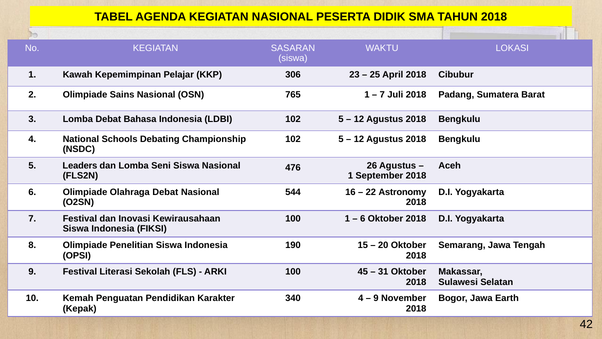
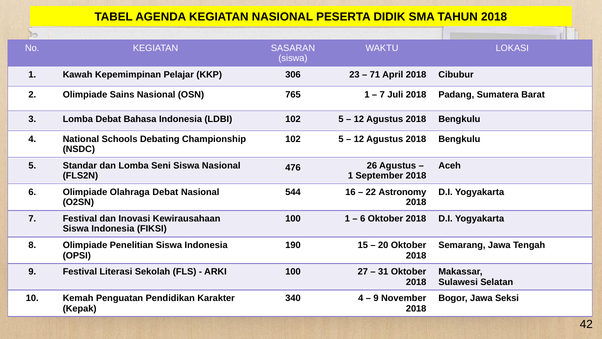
25: 25 -> 71
Leaders: Leaders -> Standar
45: 45 -> 27
Earth: Earth -> Seksi
